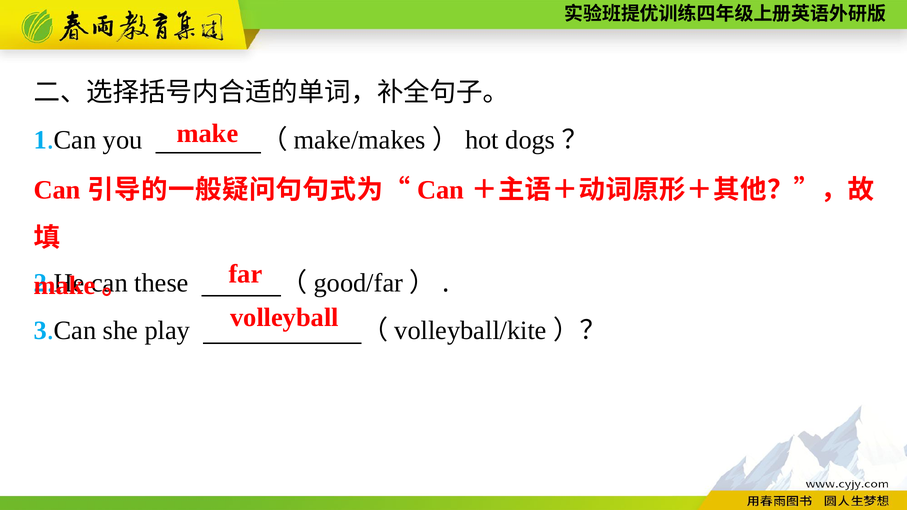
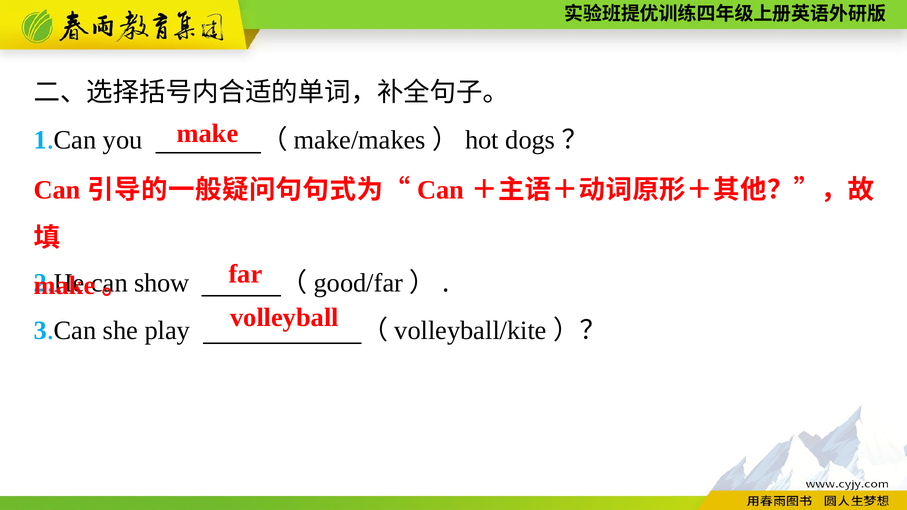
these: these -> show
